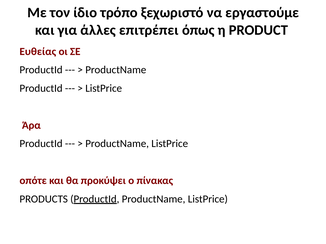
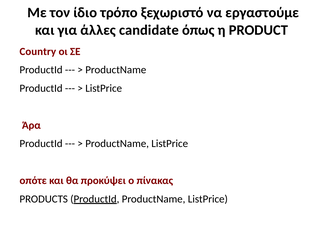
επιτρέπει: επιτρέπει -> candidate
Ευθείας: Ευθείας -> Country
